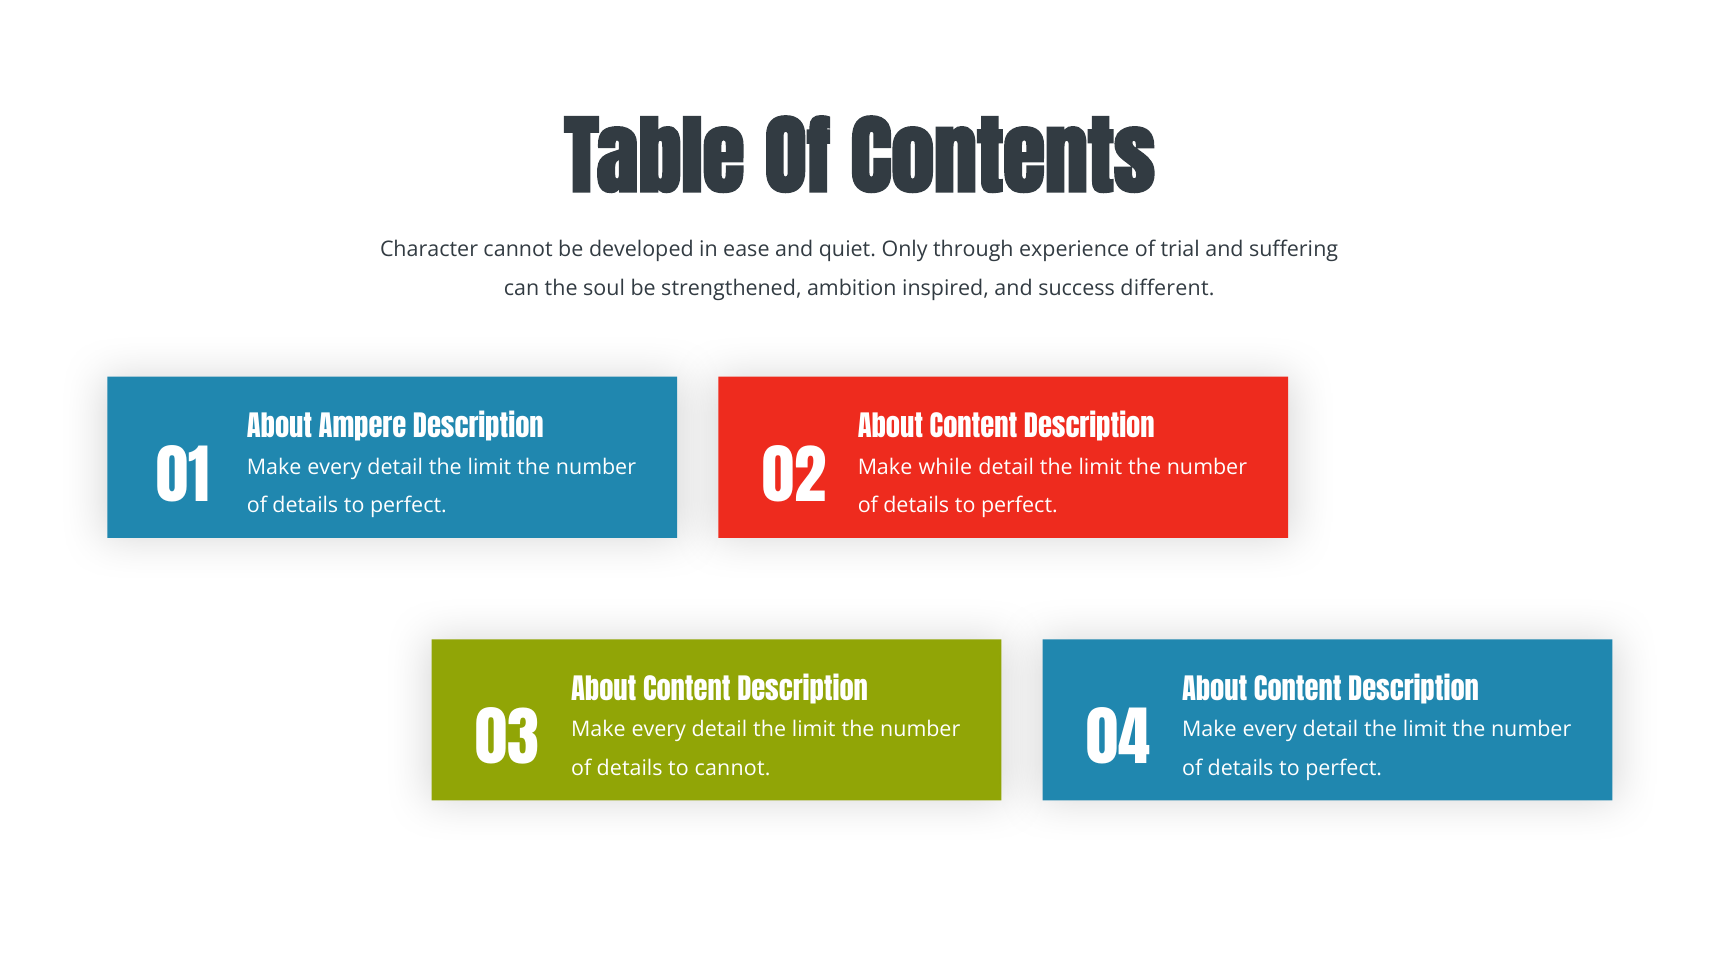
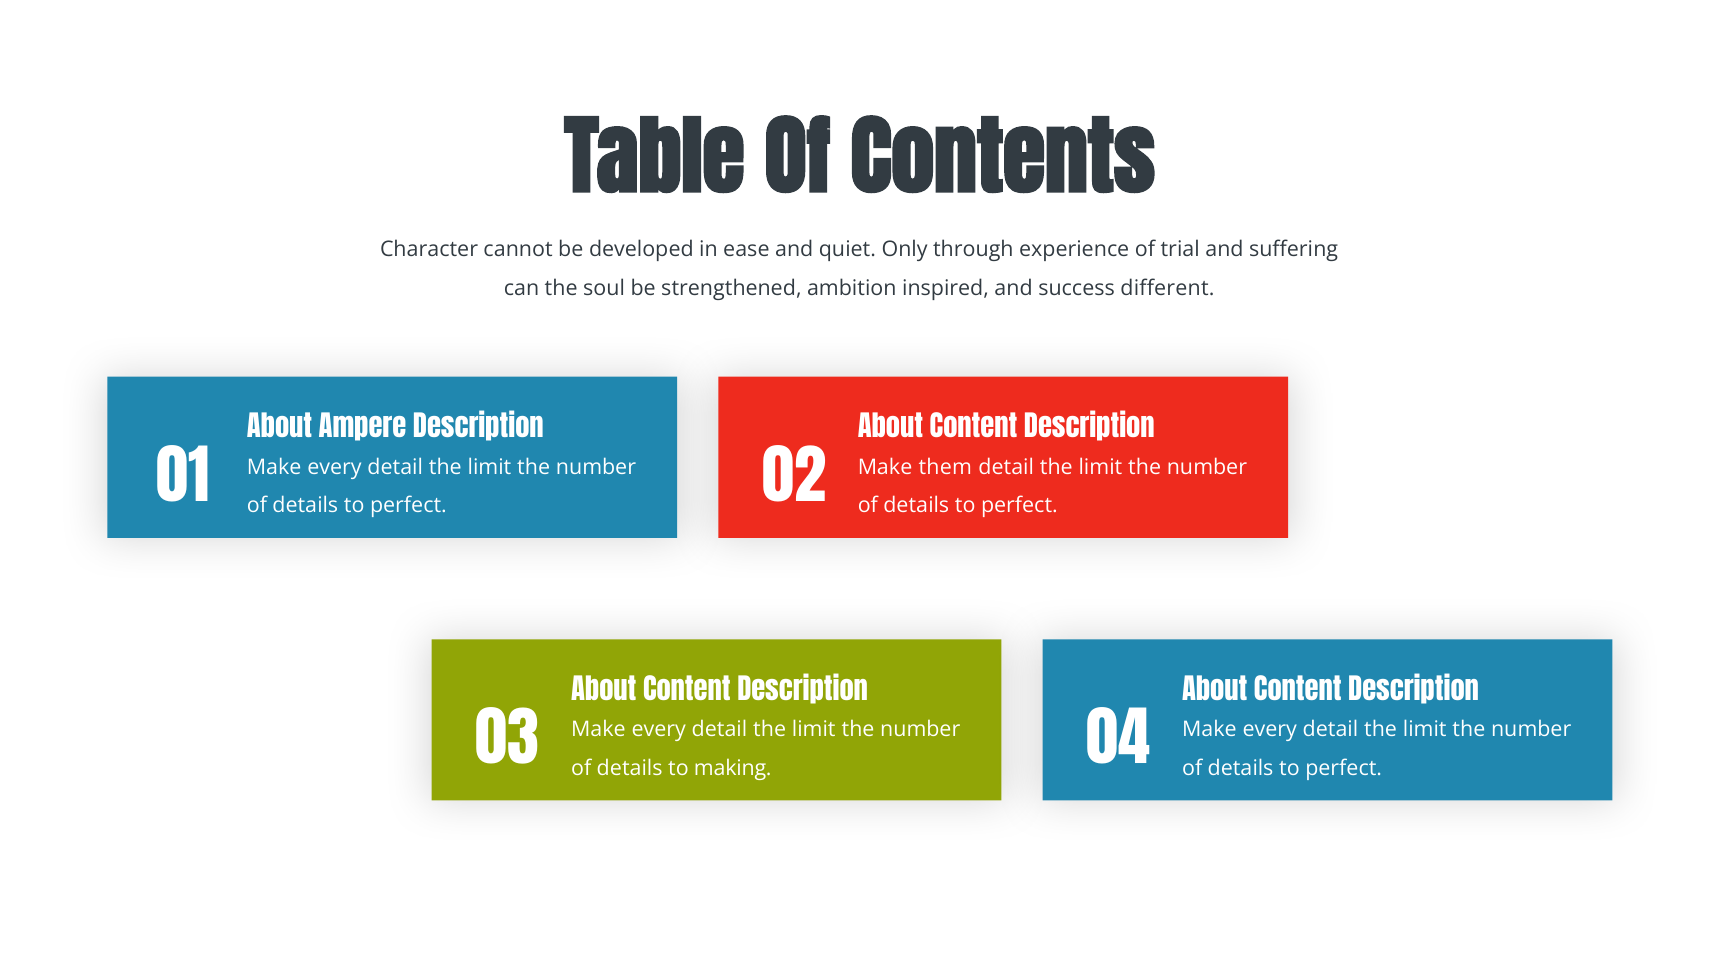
while: while -> them
to cannot: cannot -> making
